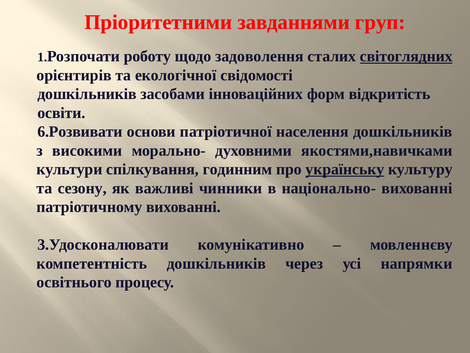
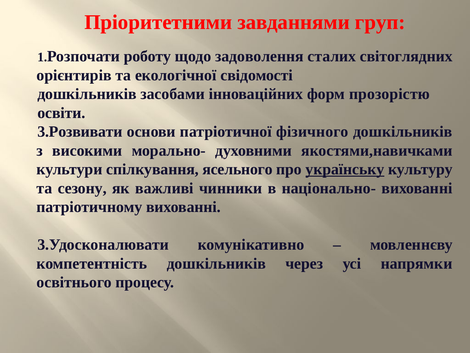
світоглядних underline: present -> none
відкритість: відкритість -> прозорістю
6.Розвивати: 6.Розвивати -> 3.Розвивати
населення: населення -> фізичного
годинним: годинним -> ясельного
